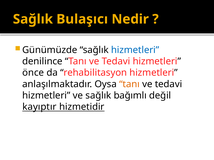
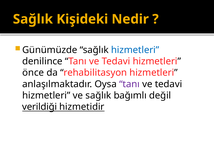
Bulaşıcı: Bulaşıcı -> Kişideki
tanı at (129, 84) colour: orange -> purple
kayıptır: kayıptır -> verildiği
